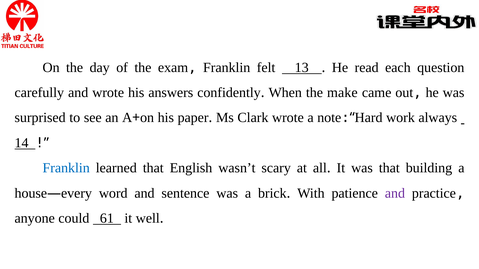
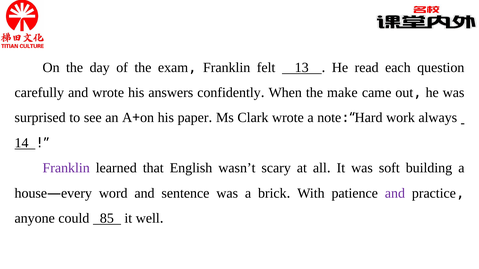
Franklin at (66, 168) colour: blue -> purple
was that: that -> soft
61: 61 -> 85
